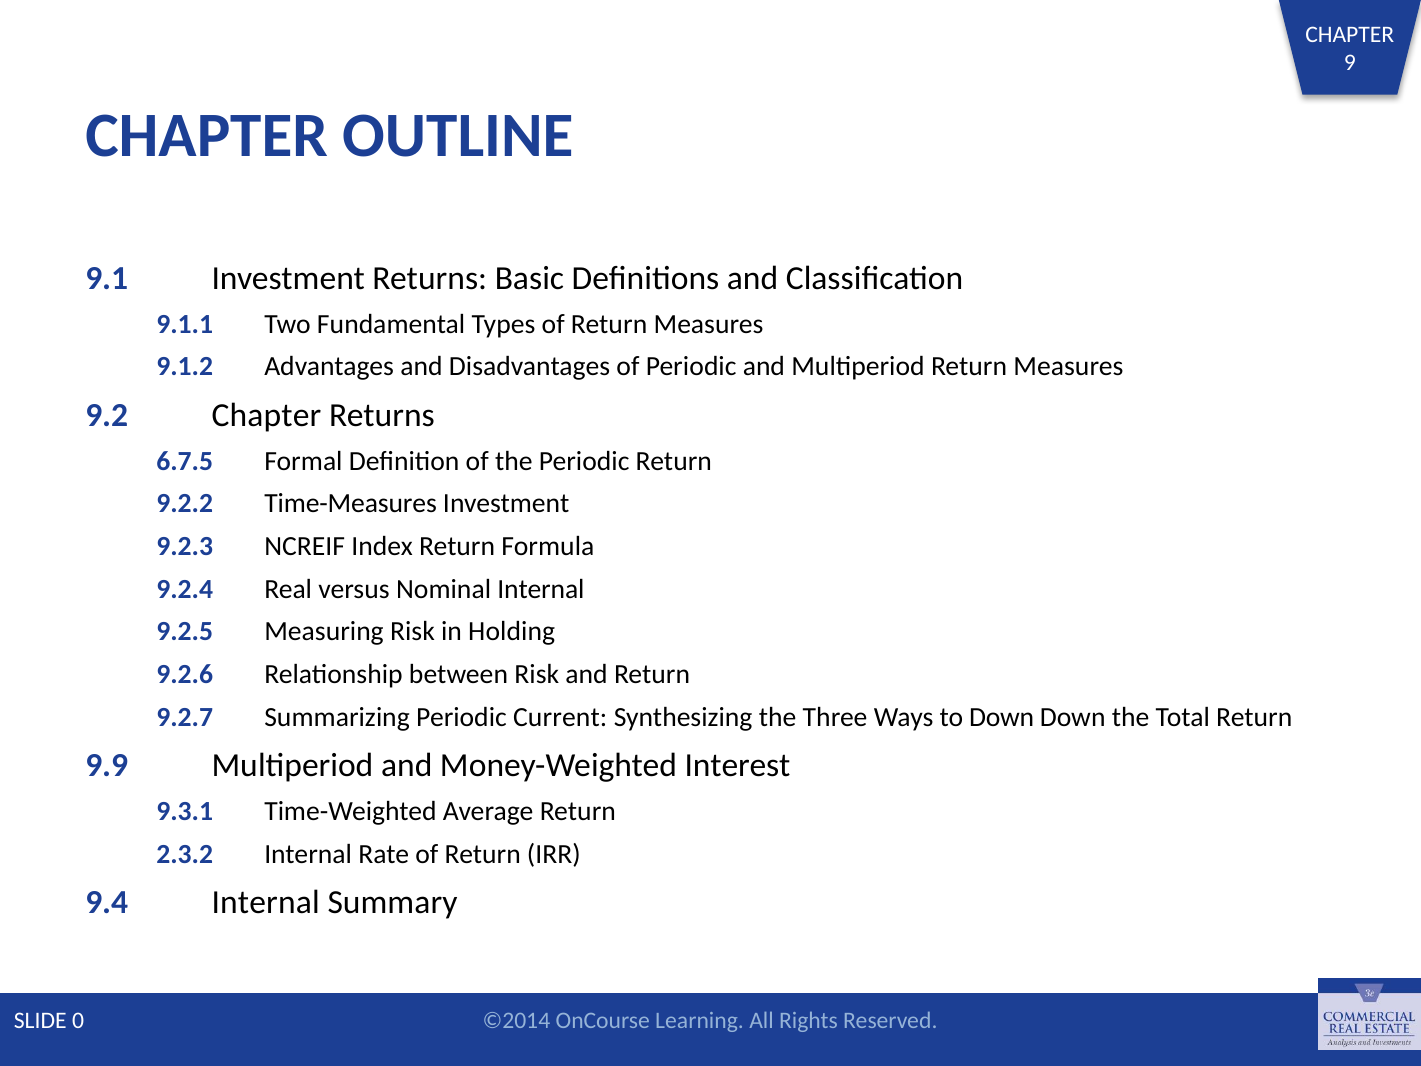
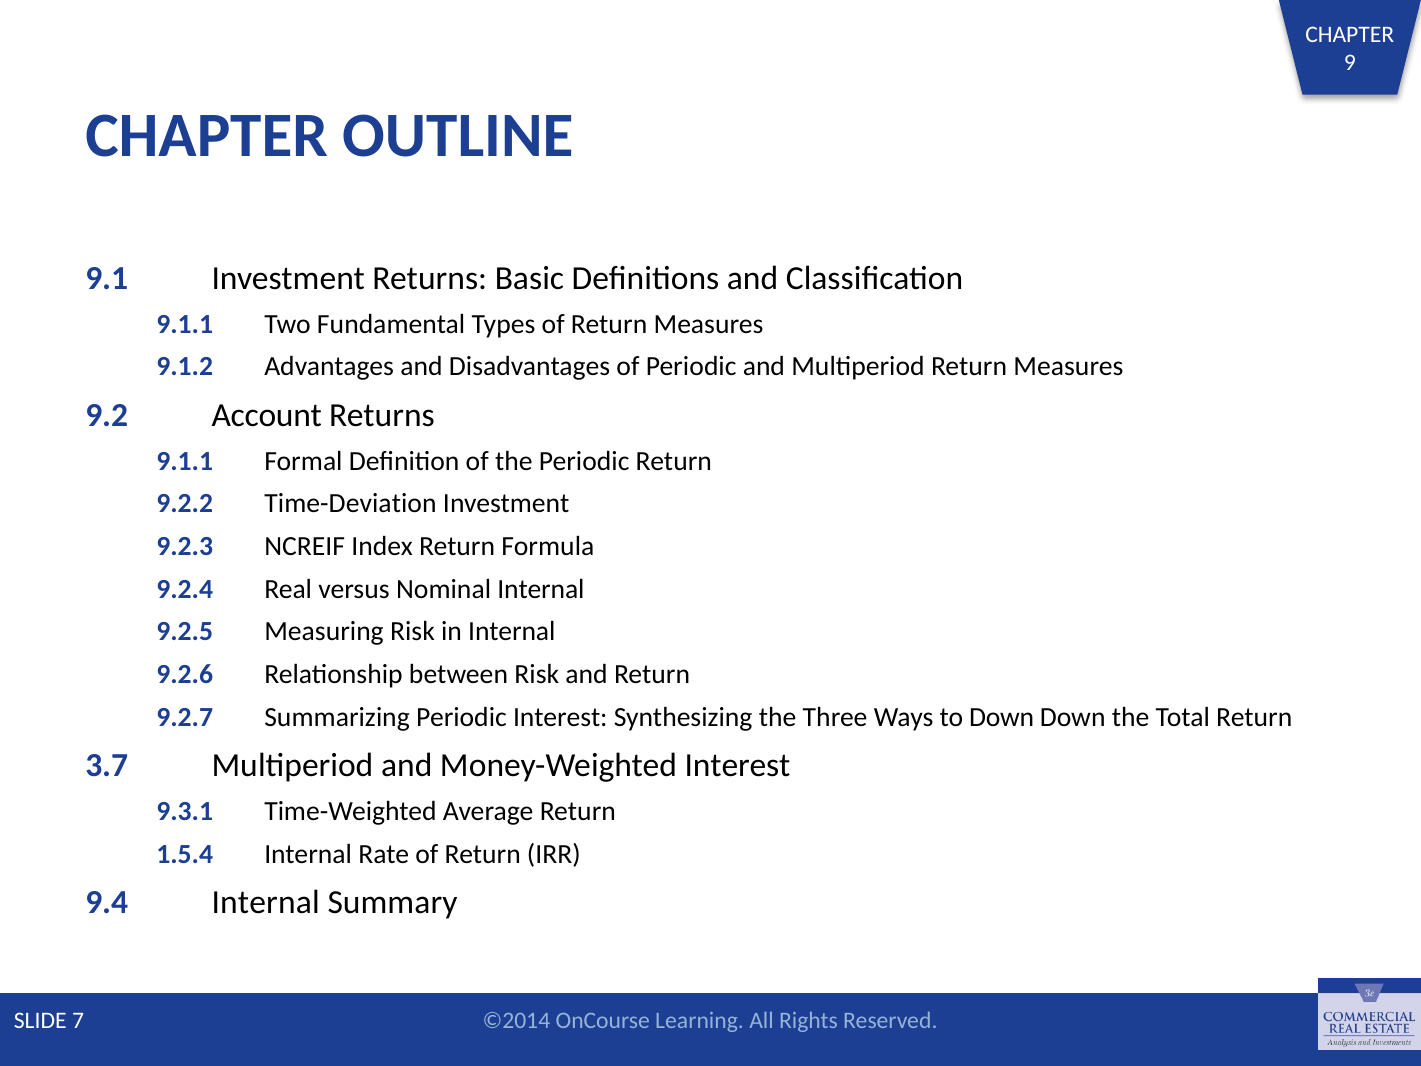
9.2 Chapter: Chapter -> Account
6.7.5 at (185, 461): 6.7.5 -> 9.1.1
Time-Measures: Time-Measures -> Time-Deviation
in Holding: Holding -> Internal
Periodic Current: Current -> Interest
9.9: 9.9 -> 3.7
2.3.2: 2.3.2 -> 1.5.4
0: 0 -> 7
